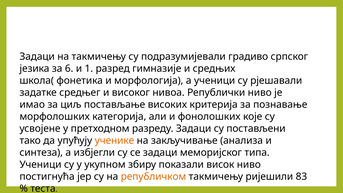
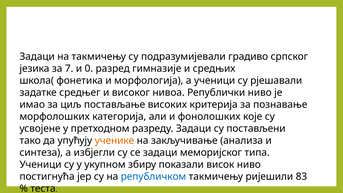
6: 6 -> 7
1: 1 -> 0
републичком colour: orange -> blue
